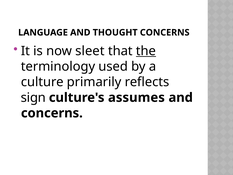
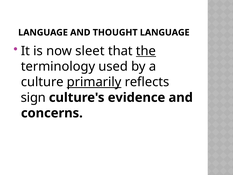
THOUGHT CONCERNS: CONCERNS -> LANGUAGE
primarily underline: none -> present
assumes: assumes -> evidence
